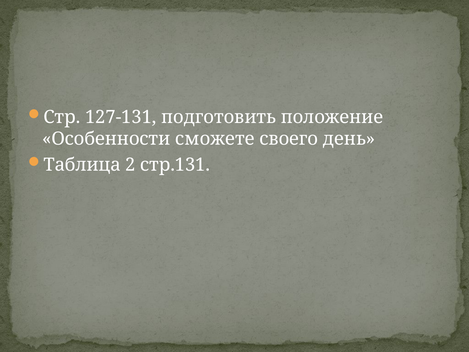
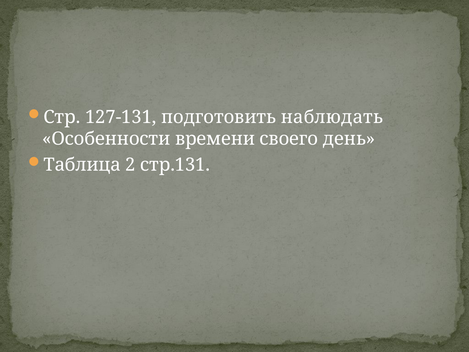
положение: положение -> наблюдать
сможете: сможете -> времени
